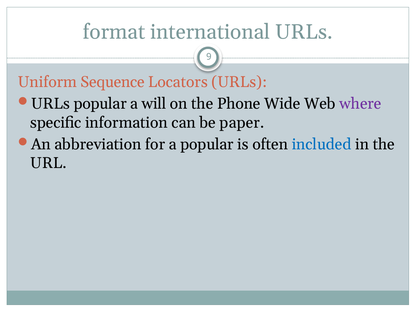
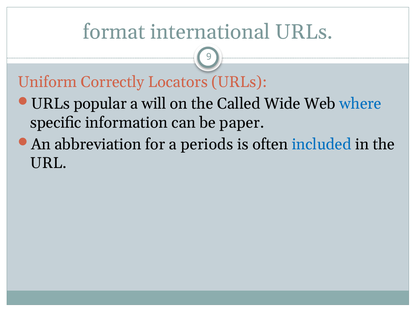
Sequence: Sequence -> Correctly
Phone: Phone -> Called
where colour: purple -> blue
a popular: popular -> periods
